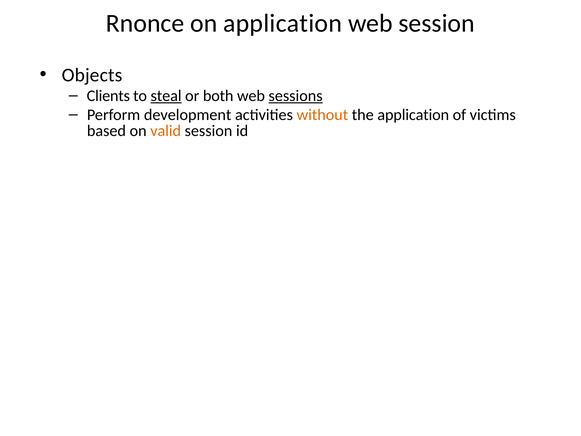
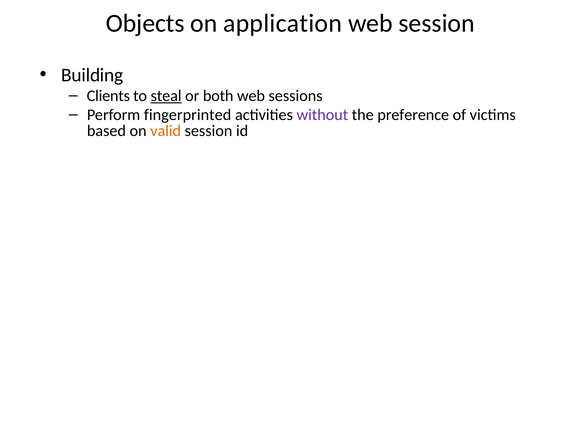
Rnonce: Rnonce -> Objects
Objects: Objects -> Building
sessions underline: present -> none
development: development -> fingerprinted
without colour: orange -> purple
the application: application -> preference
